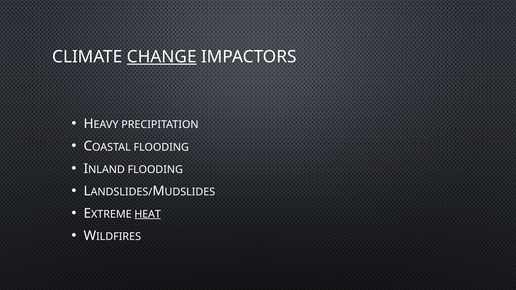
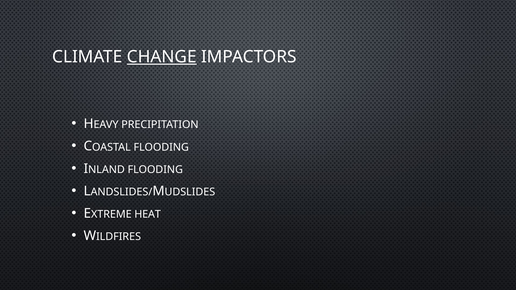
HEAT underline: present -> none
